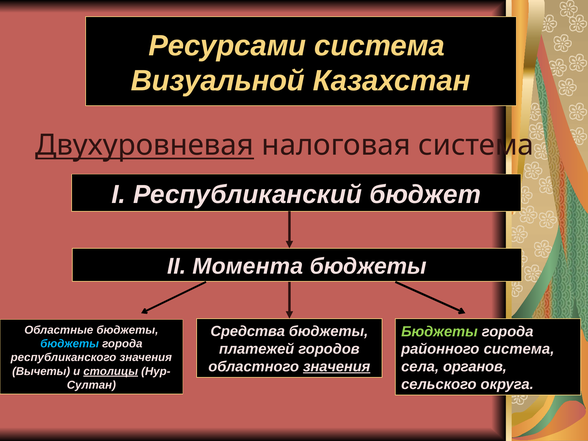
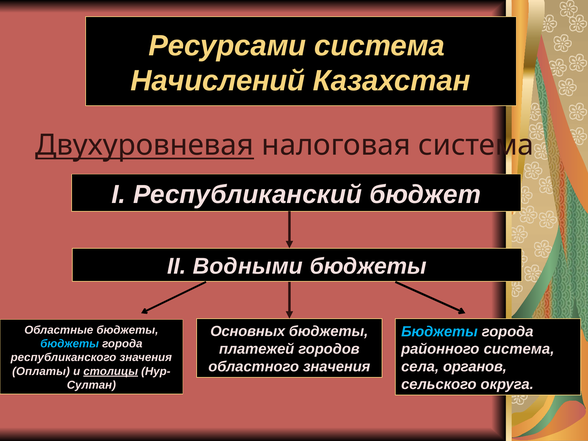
Визуальной: Визуальной -> Начислений
Момента: Момента -> Водными
Средства: Средства -> Основных
Бюджеты at (439, 331) colour: light green -> light blue
значения at (337, 367) underline: present -> none
Вычеты: Вычеты -> Оплаты
